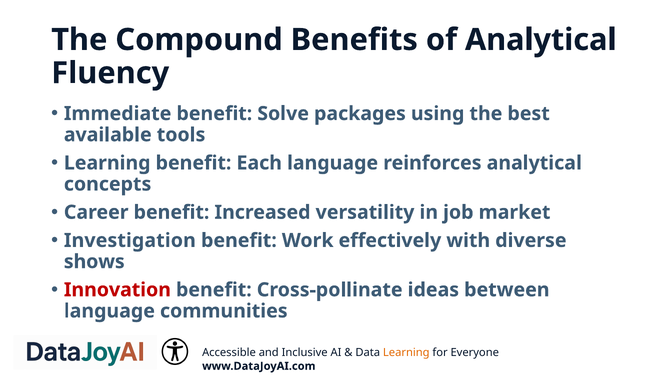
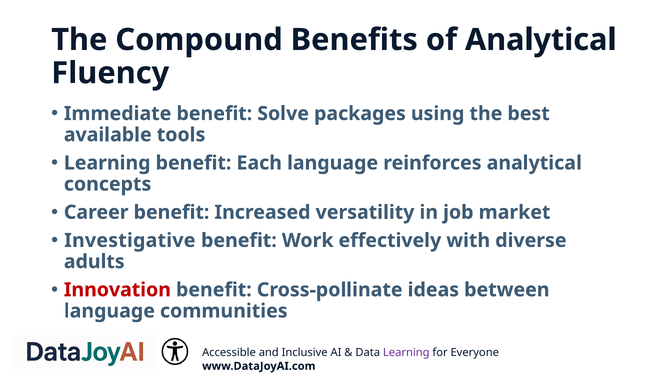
Investigation: Investigation -> Investigative
shows: shows -> adults
Learning at (406, 353) colour: orange -> purple
